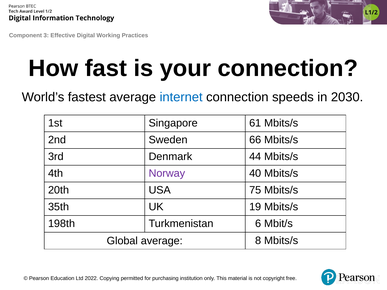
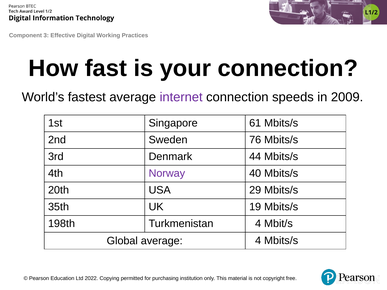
internet colour: blue -> purple
2030: 2030 -> 2009
66: 66 -> 76
75: 75 -> 29
Turkmenistan 6: 6 -> 4
average 8: 8 -> 4
